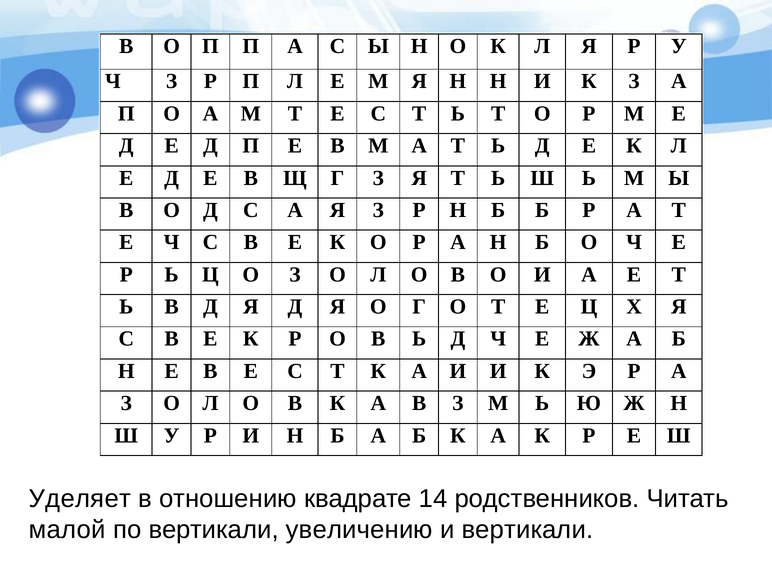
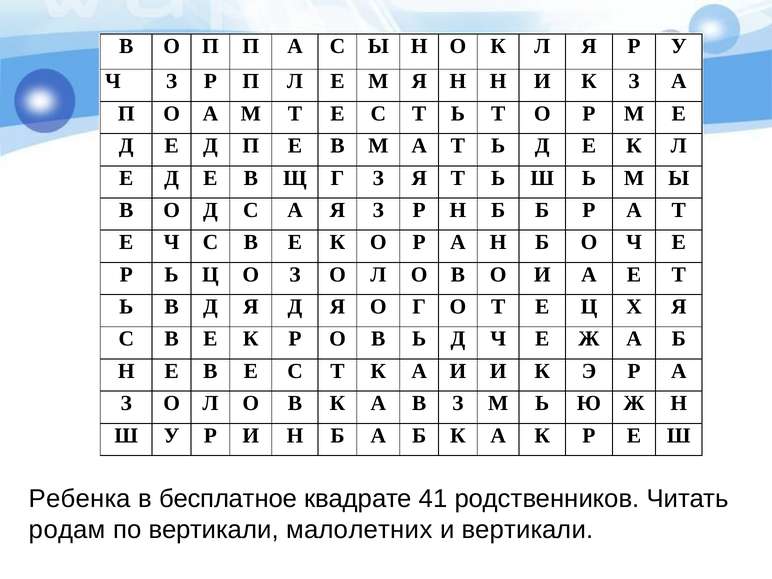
Уделяет: Уделяет -> Ребенка
отношению: отношению -> бесплатное
14: 14 -> 41
малой: малой -> родам
увеличению: увеличению -> малолетних
